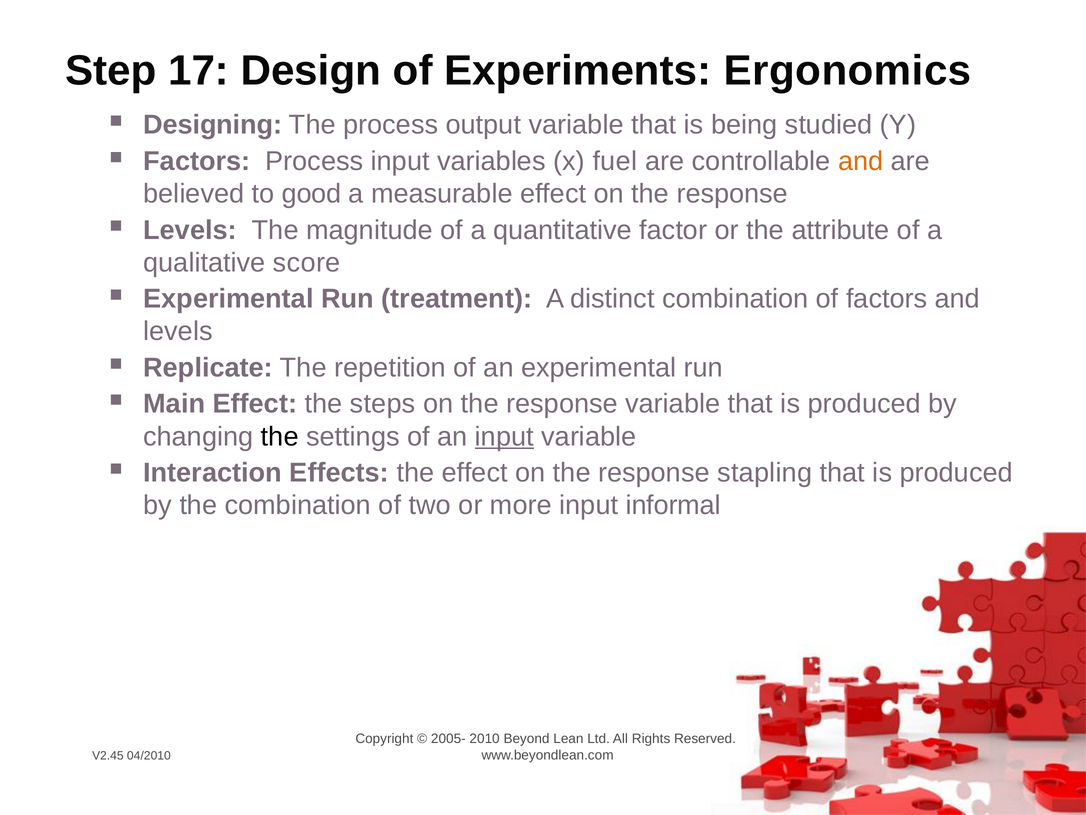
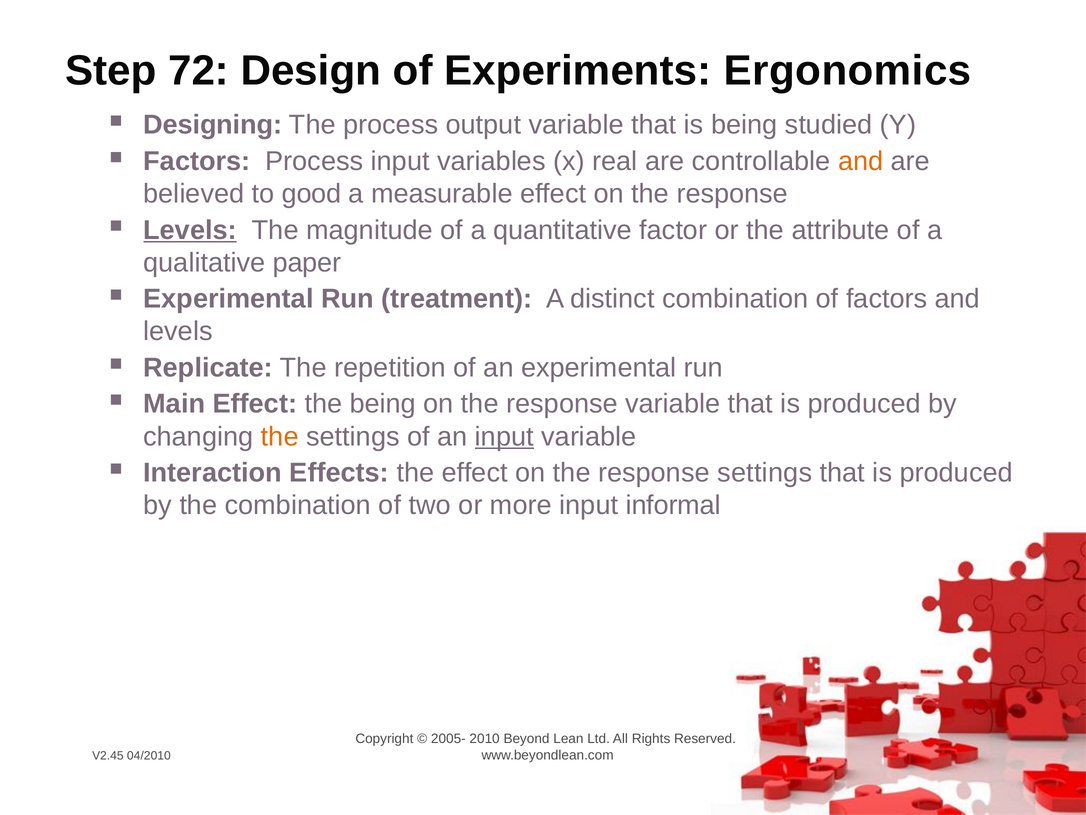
17: 17 -> 72
fuel: fuel -> real
Levels at (190, 230) underline: none -> present
score: score -> paper
the steps: steps -> being
the at (280, 436) colour: black -> orange
response stapling: stapling -> settings
